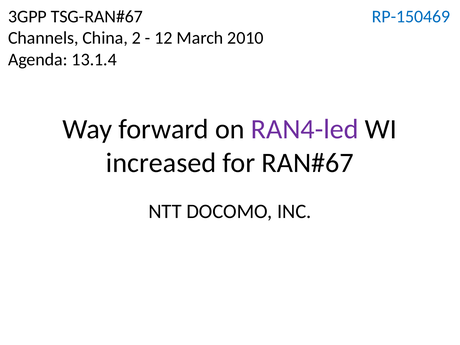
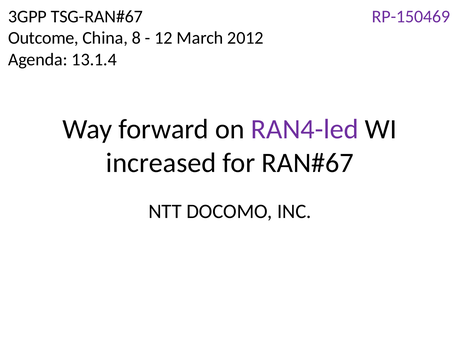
RP-150469 colour: blue -> purple
Channels: Channels -> Outcome
2: 2 -> 8
2010: 2010 -> 2012
